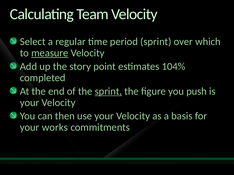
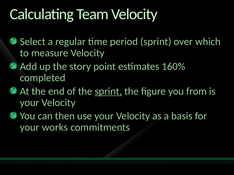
measure underline: present -> none
104%: 104% -> 160%
push: push -> from
